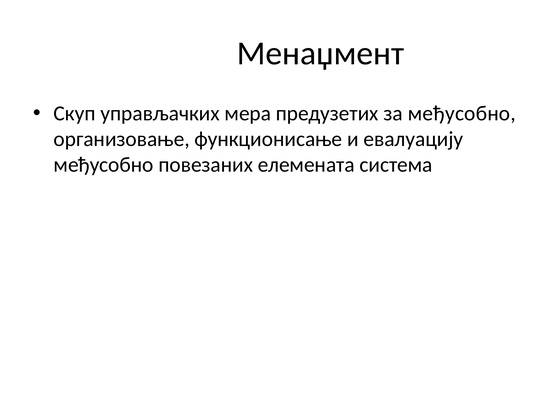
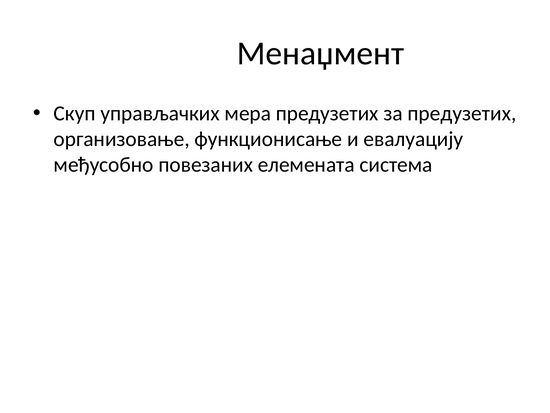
за међусобно: међусобно -> предузетих
